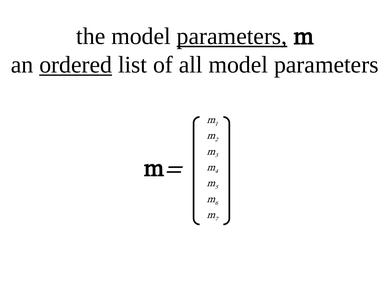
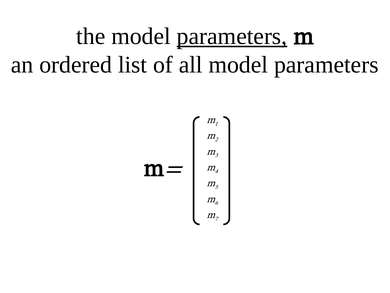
ordered underline: present -> none
